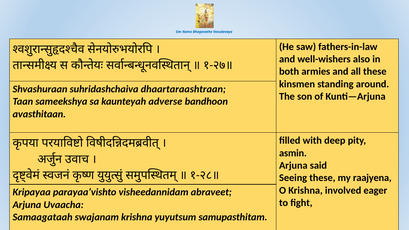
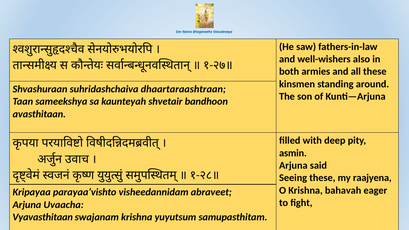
adverse: adverse -> shvetair
involved: involved -> bahavah
Samaagataah: Samaagataah -> Vyavasthitaan
